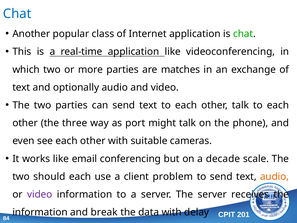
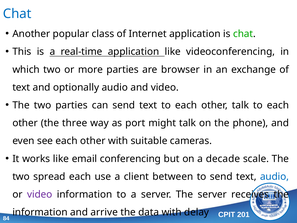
matches: matches -> browser
should: should -> spread
problem: problem -> between
audio at (274, 176) colour: orange -> blue
break: break -> arrive
